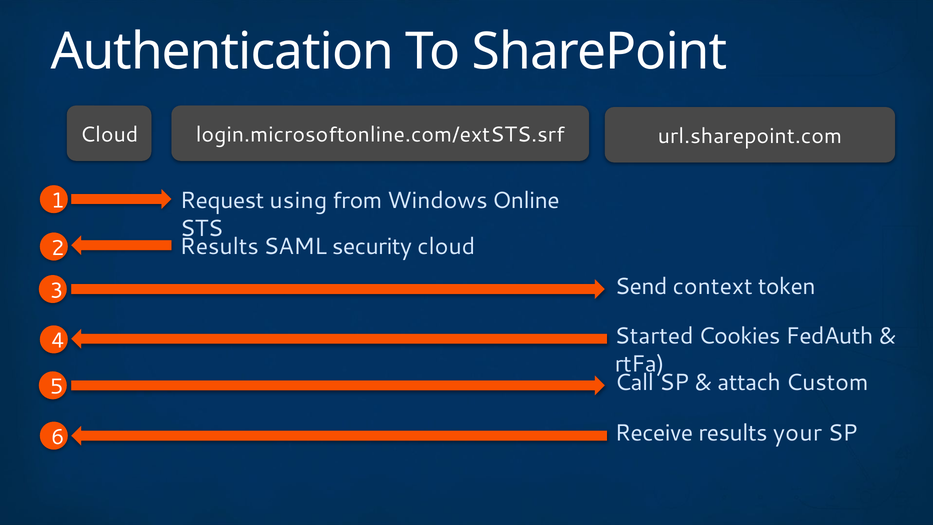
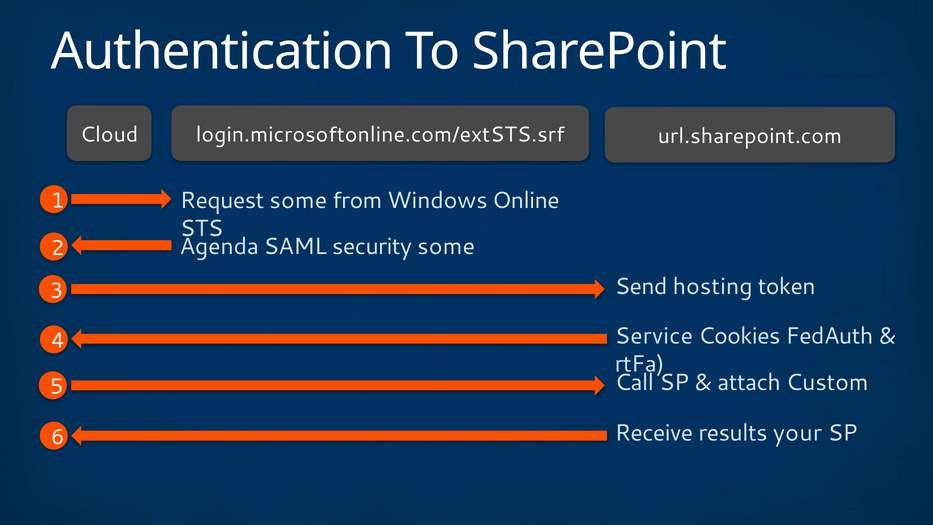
Request using: using -> some
Results at (219, 247): Results -> Agenda
security cloud: cloud -> some
context: context -> hosting
Started: Started -> Service
